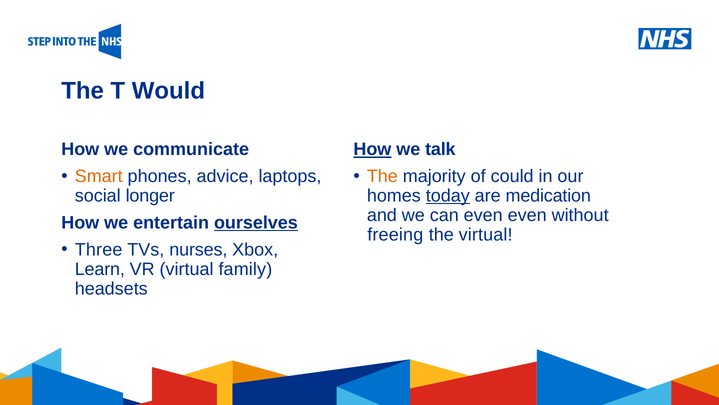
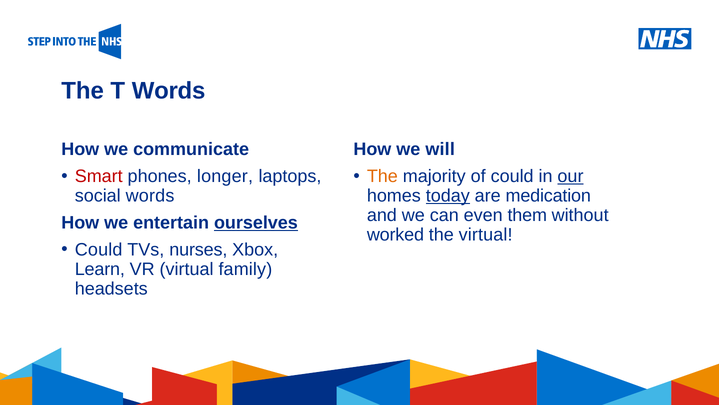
T Would: Would -> Words
How at (372, 149) underline: present -> none
talk: talk -> will
Smart colour: orange -> red
advice: advice -> longer
our underline: none -> present
social longer: longer -> words
even even: even -> them
freeing: freeing -> worked
Three at (99, 249): Three -> Could
